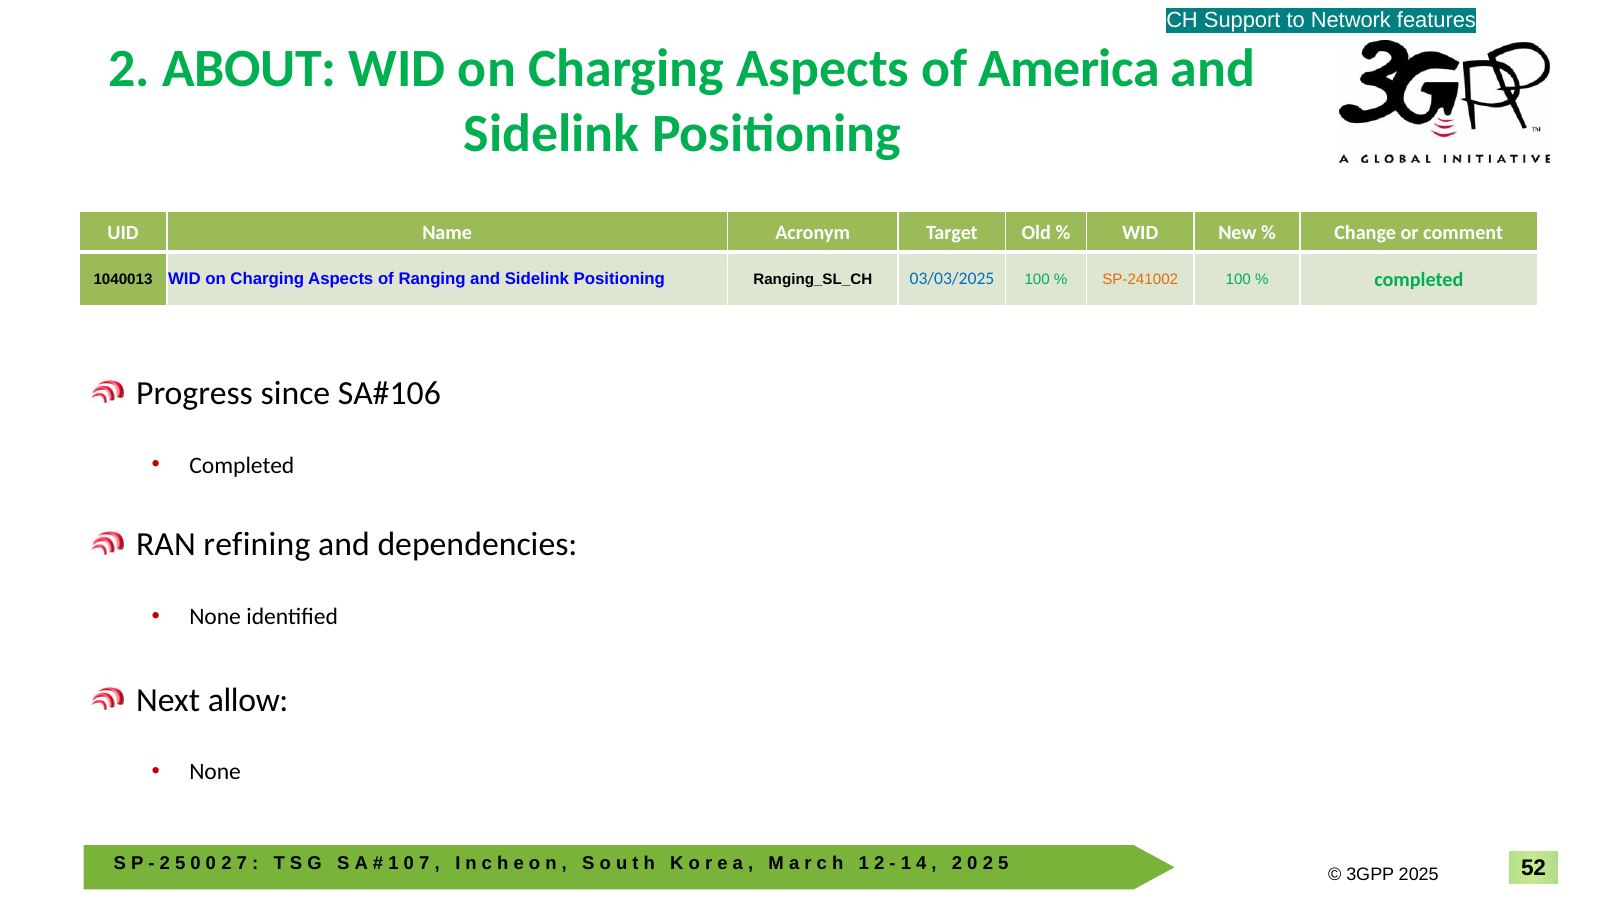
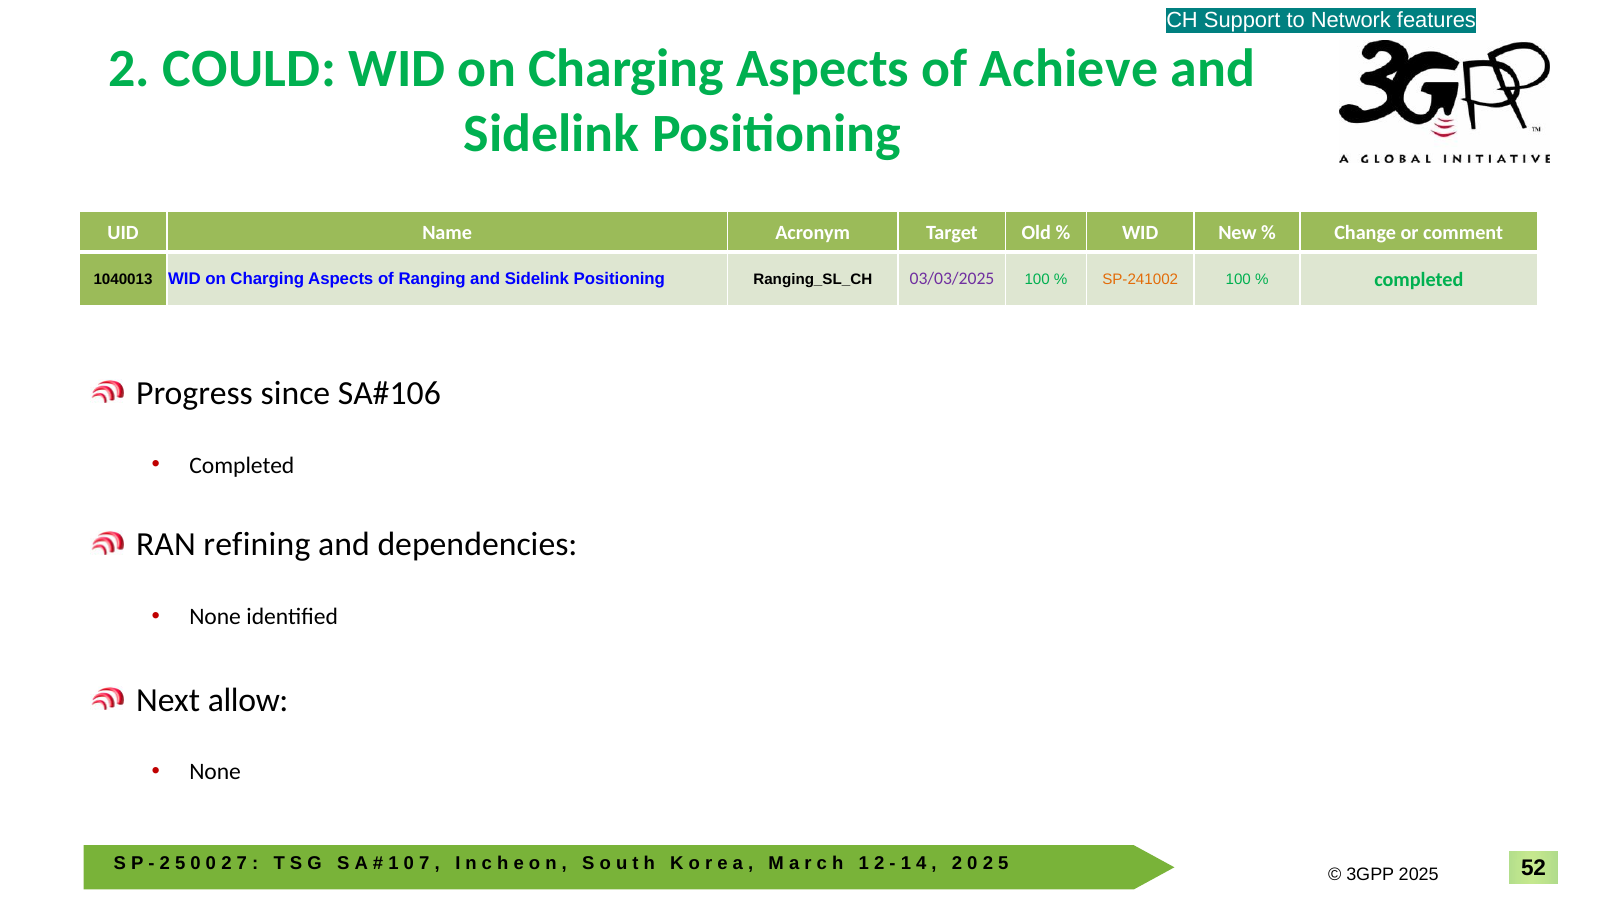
ABOUT: ABOUT -> COULD
America: America -> Achieve
03/03/2025 colour: blue -> purple
